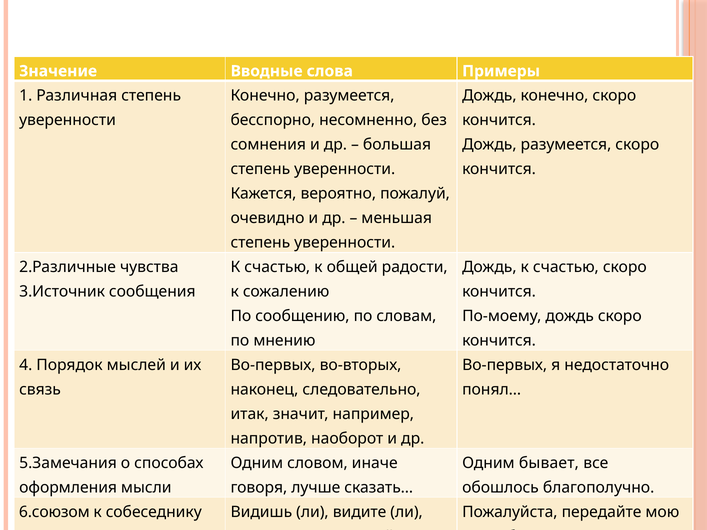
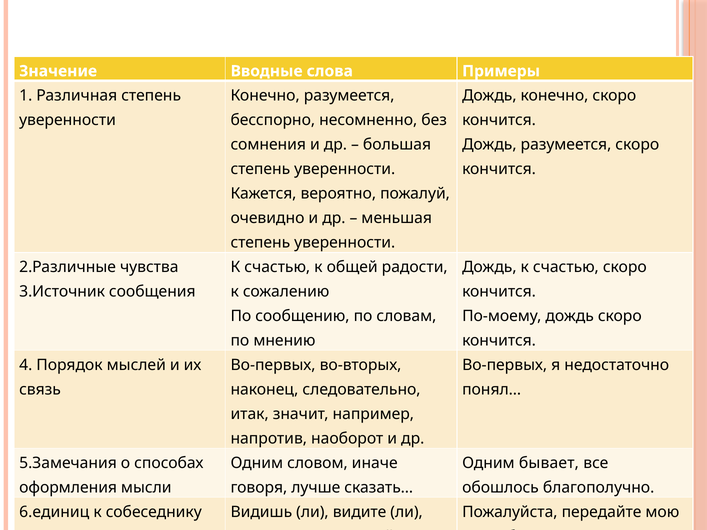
6.союзом: 6.союзом -> 6.единиц
